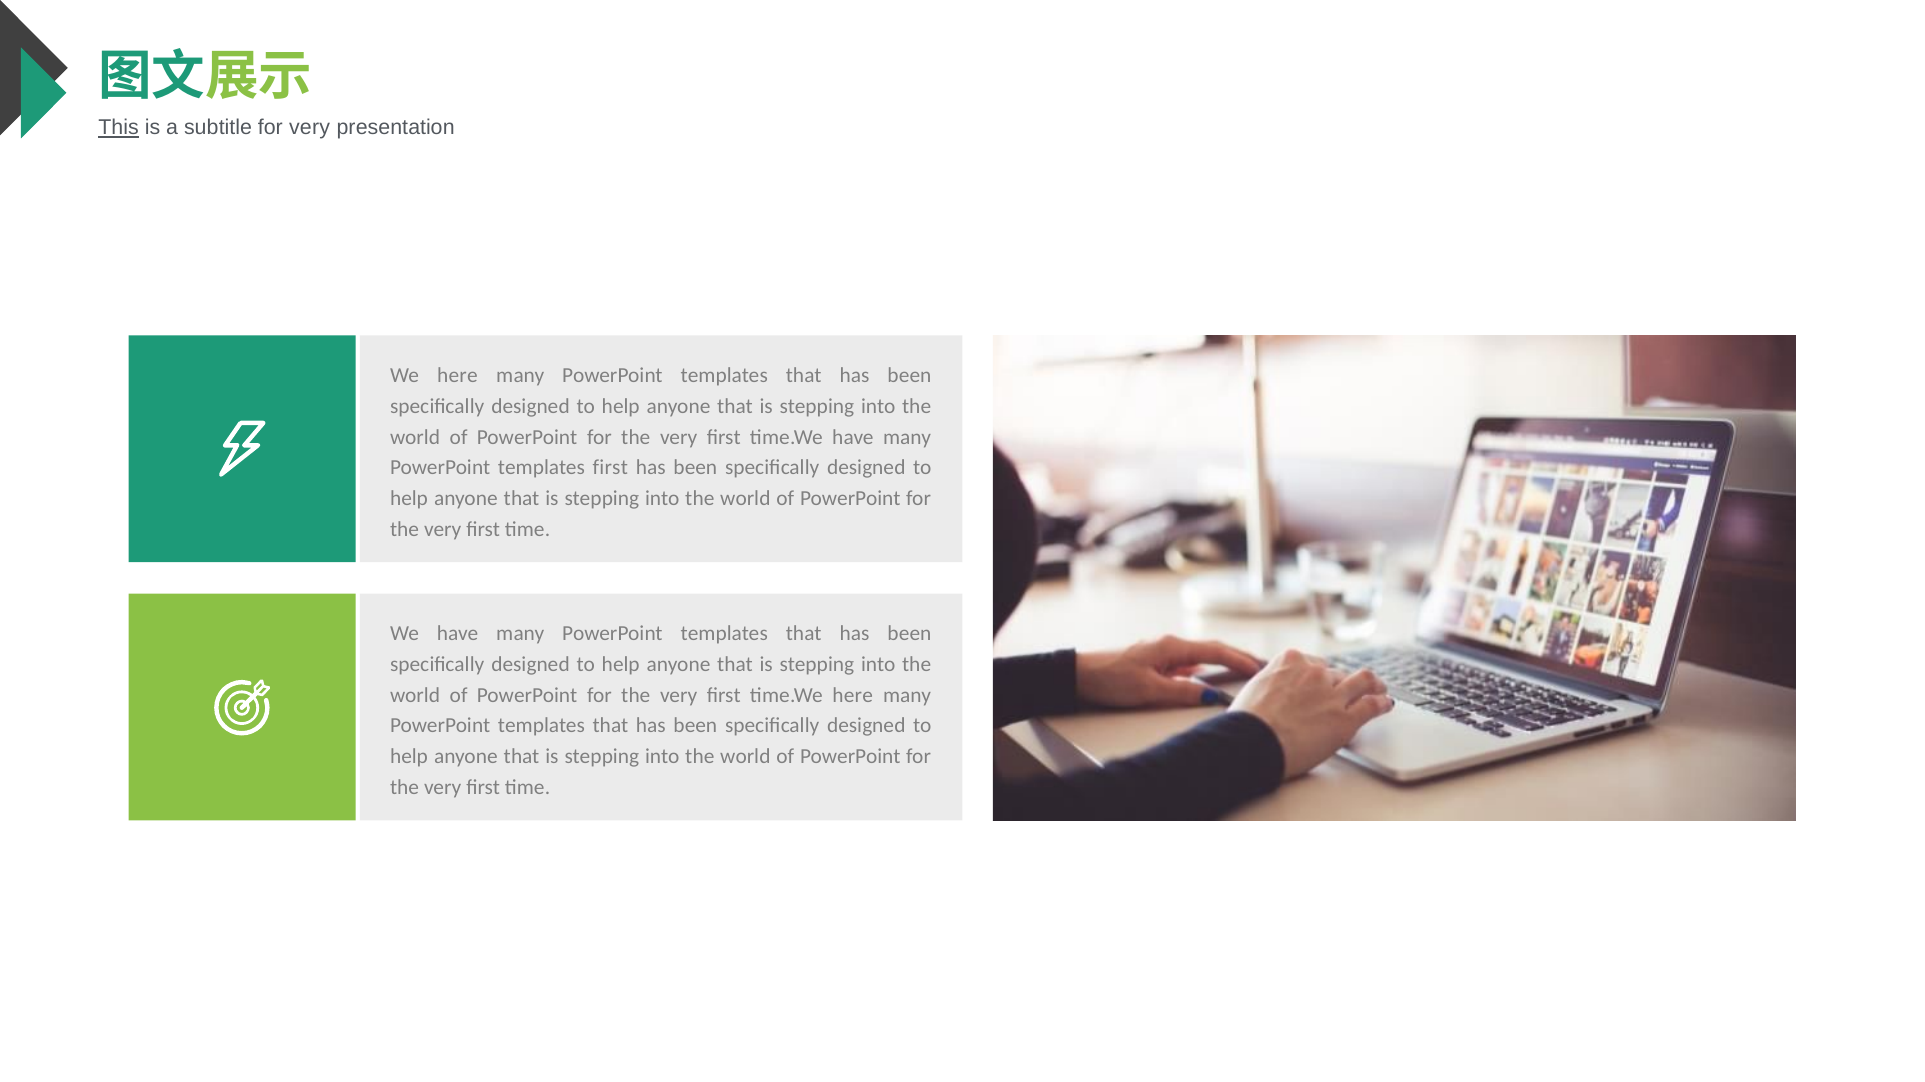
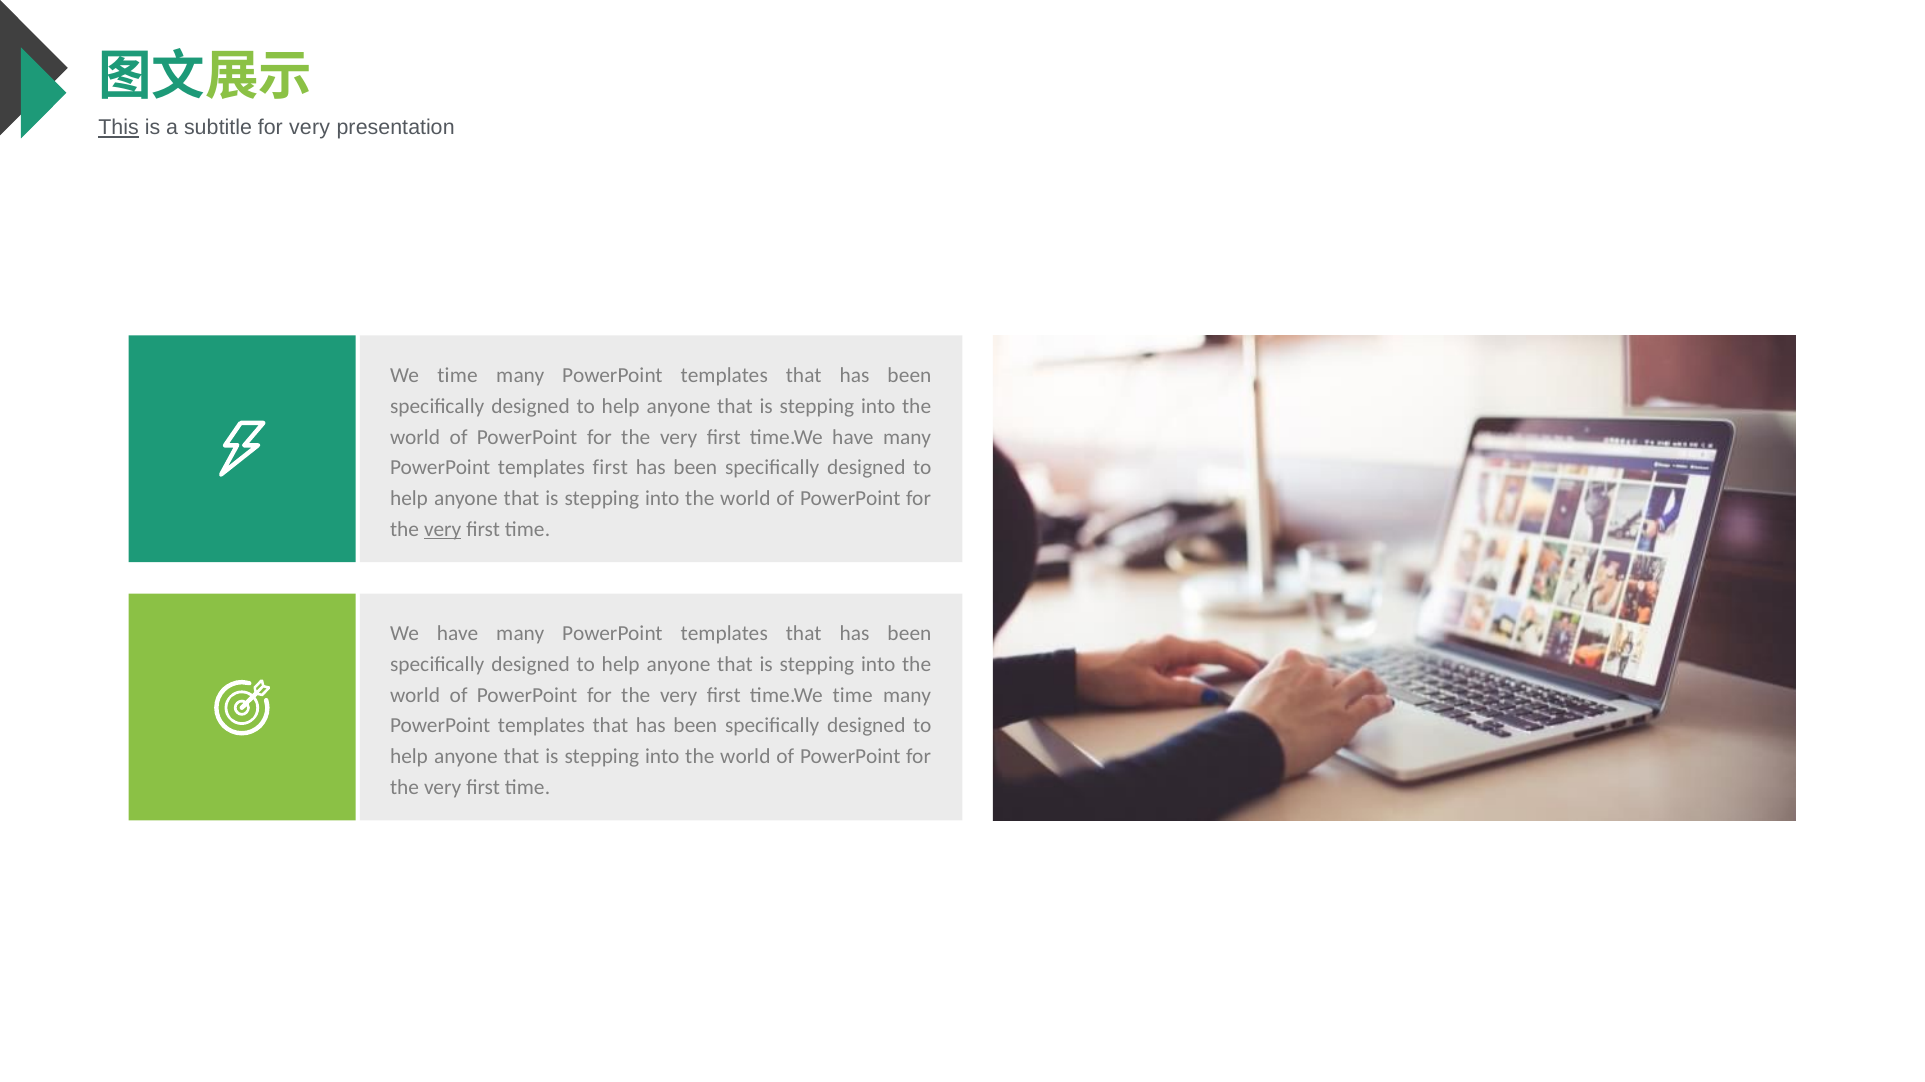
We here: here -> time
very at (443, 529) underline: none -> present
time.We here: here -> time
